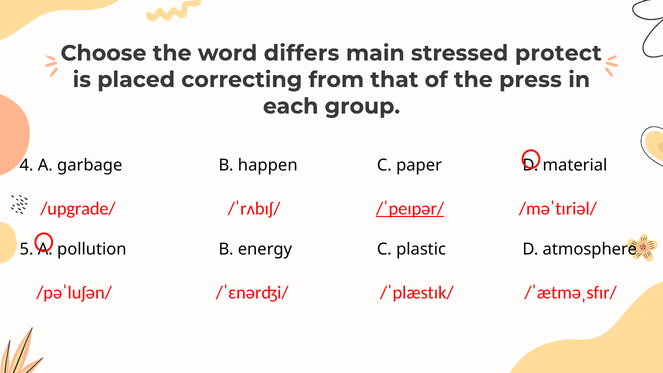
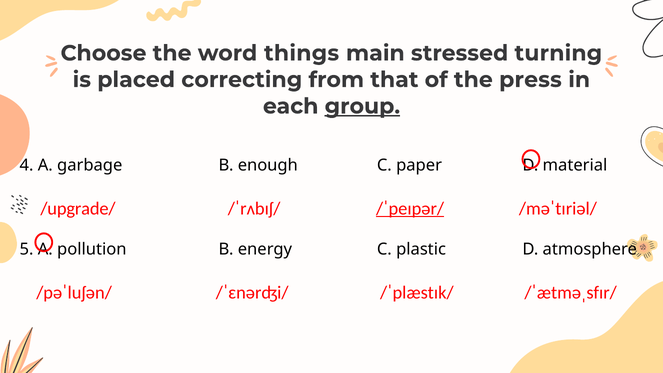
differs: differs -> things
protect: protect -> turning
group underline: none -> present
happen: happen -> enough
